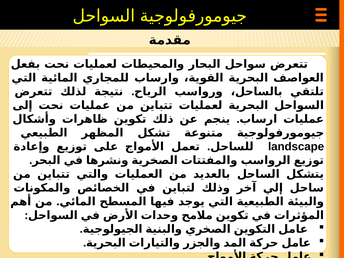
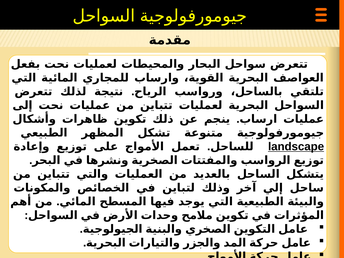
landscape underline: none -> present
